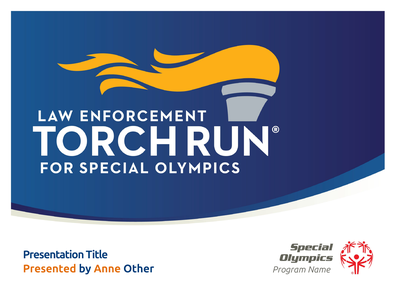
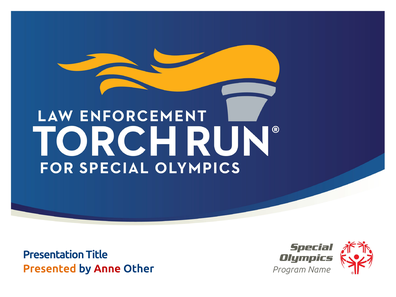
Anne colour: orange -> red
